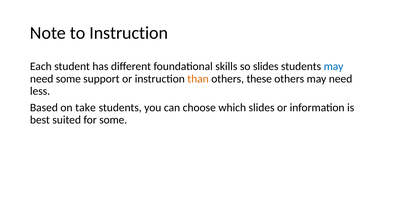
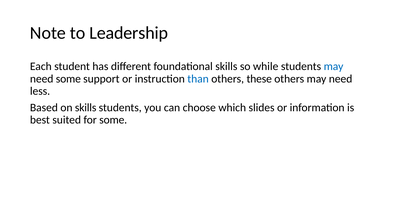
to Instruction: Instruction -> Leadership
so slides: slides -> while
than colour: orange -> blue
on take: take -> skills
